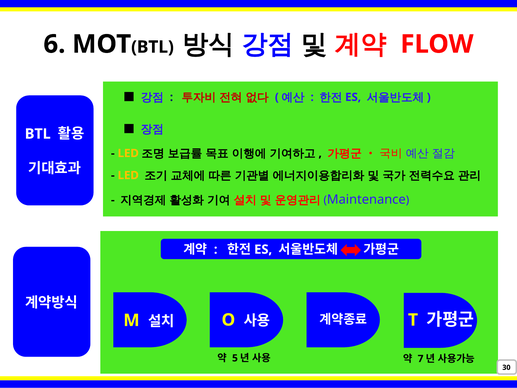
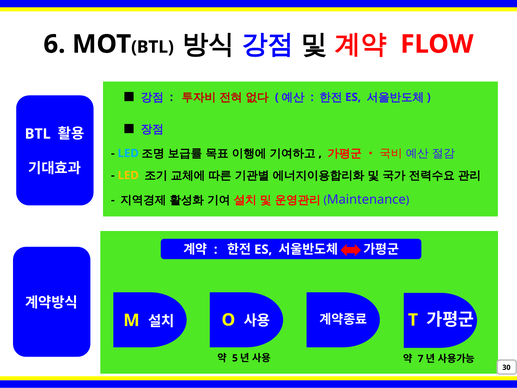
LED at (128, 153) colour: yellow -> light blue
